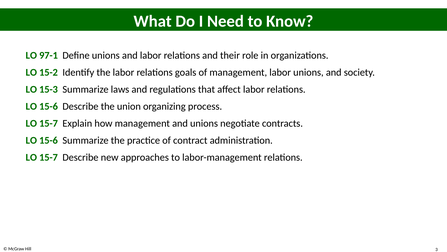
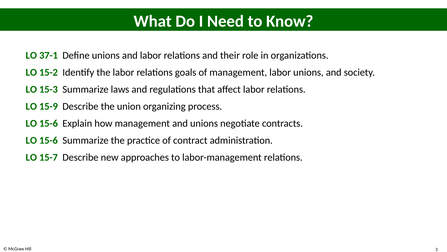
97-1: 97-1 -> 37-1
15-6 at (49, 106): 15-6 -> 15-9
15-7 at (49, 123): 15-7 -> 15-6
